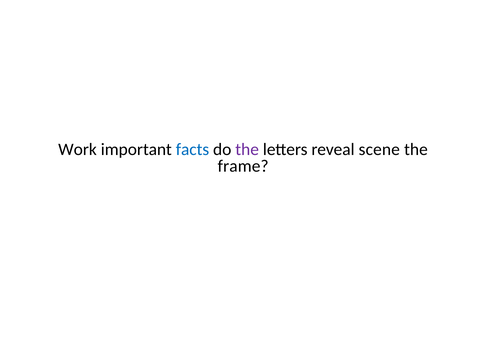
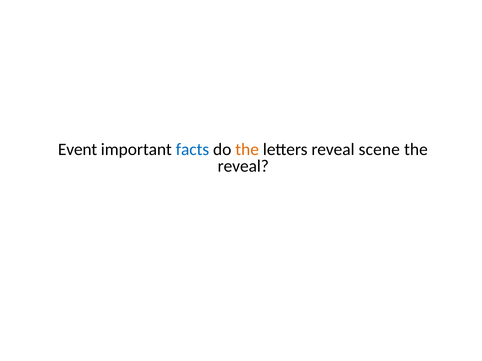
Work: Work -> Event
the at (247, 150) colour: purple -> orange
frame at (243, 166): frame -> reveal
